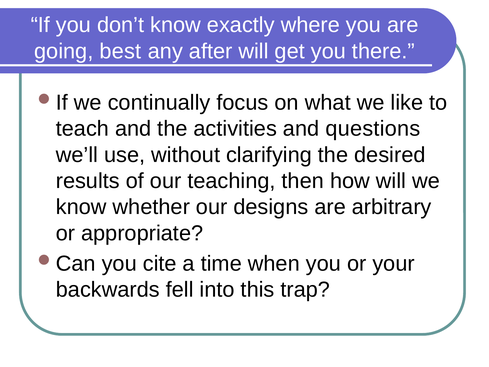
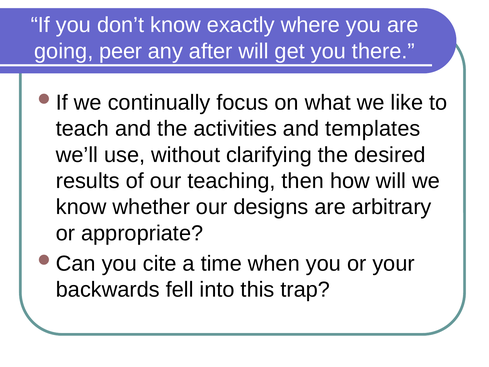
best: best -> peer
questions: questions -> templates
